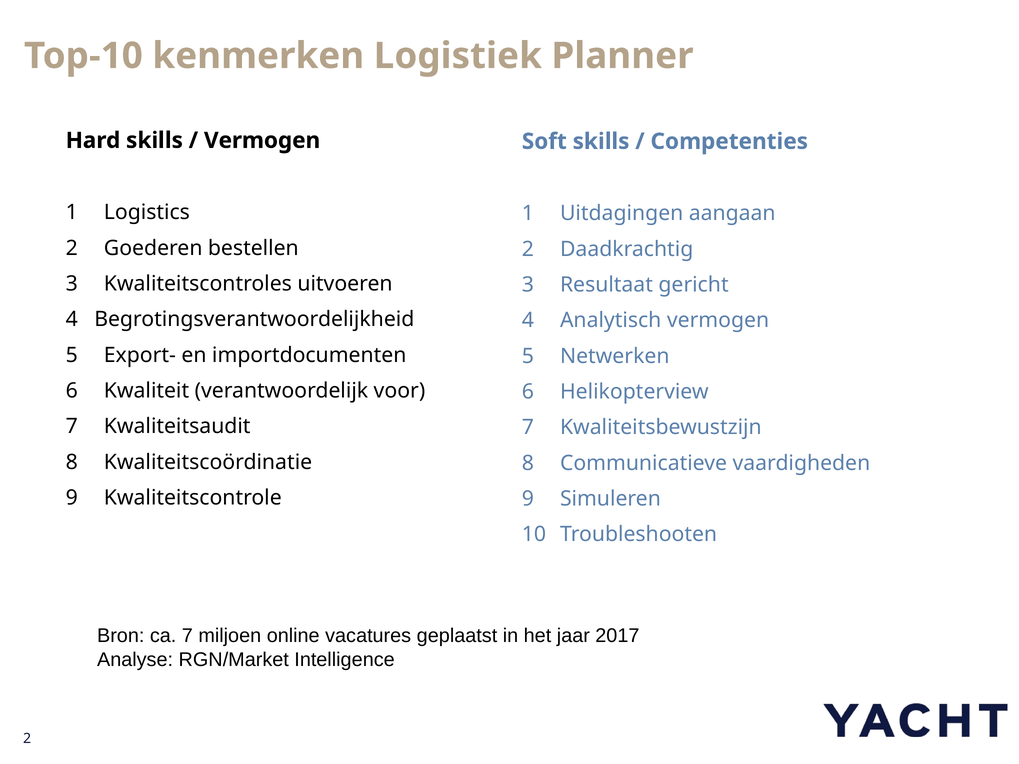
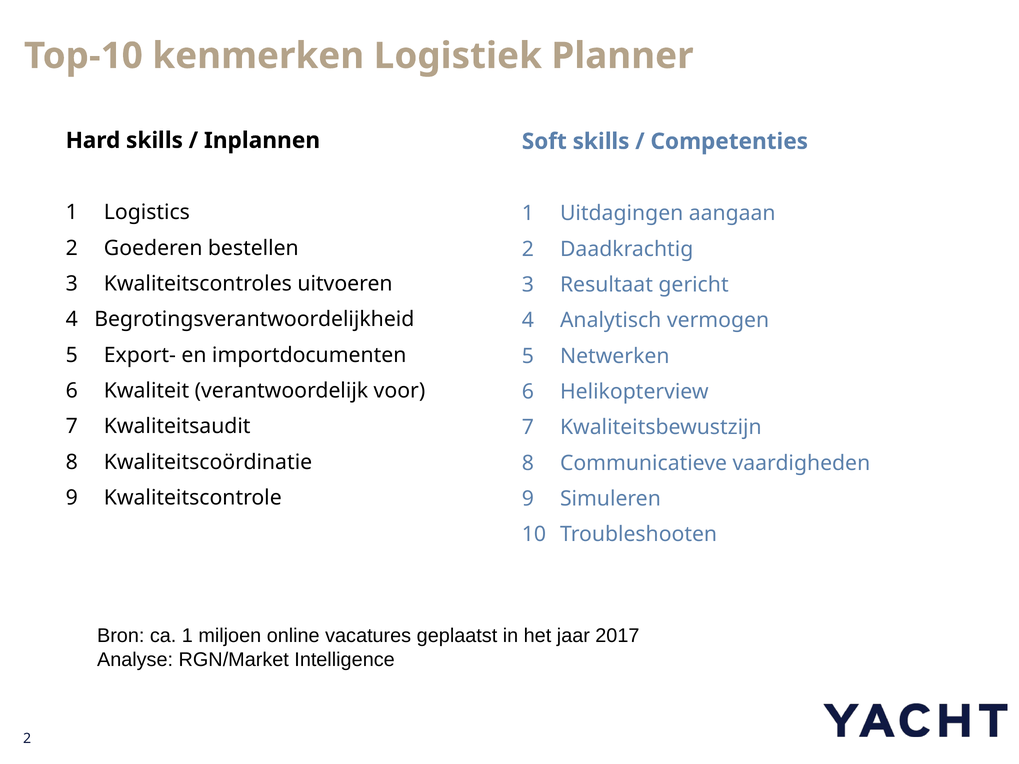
Vermogen at (262, 140): Vermogen -> Inplannen
ca 7: 7 -> 1
